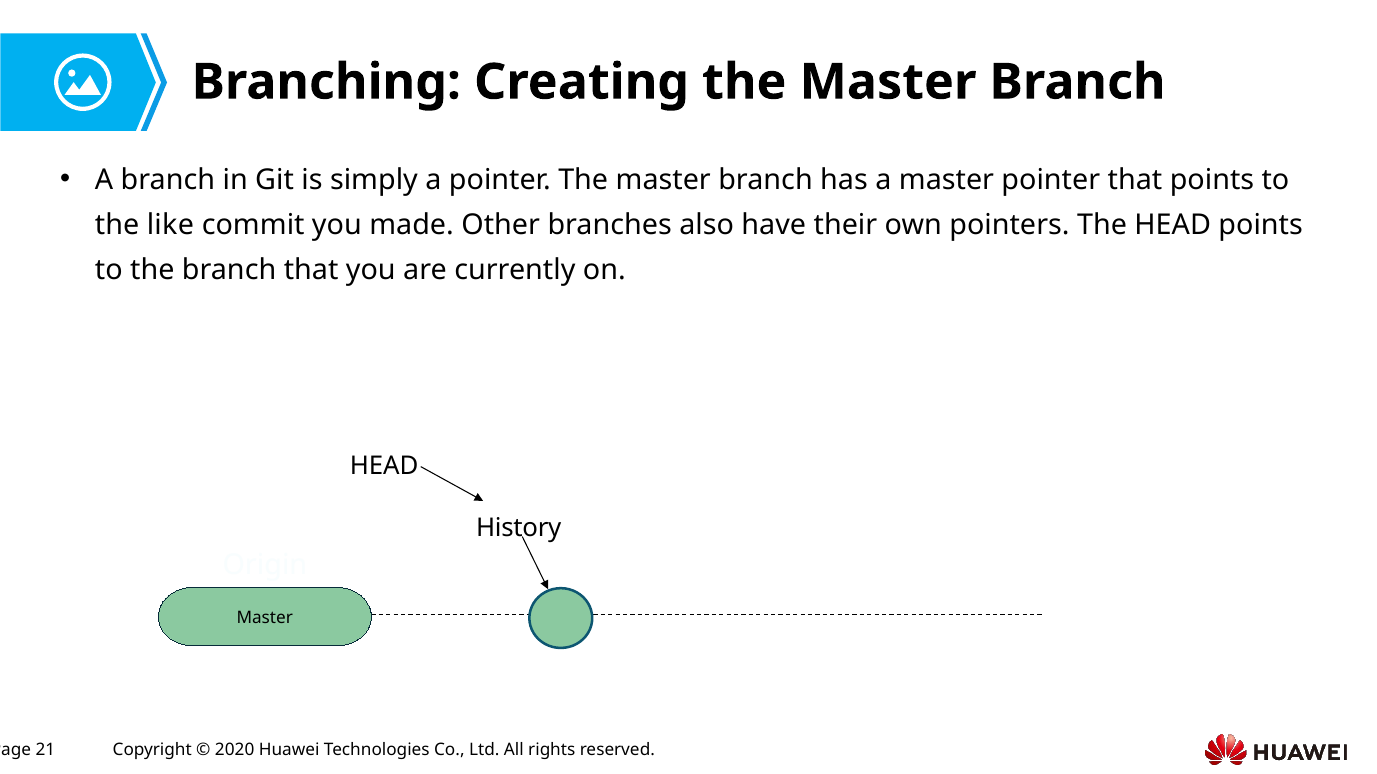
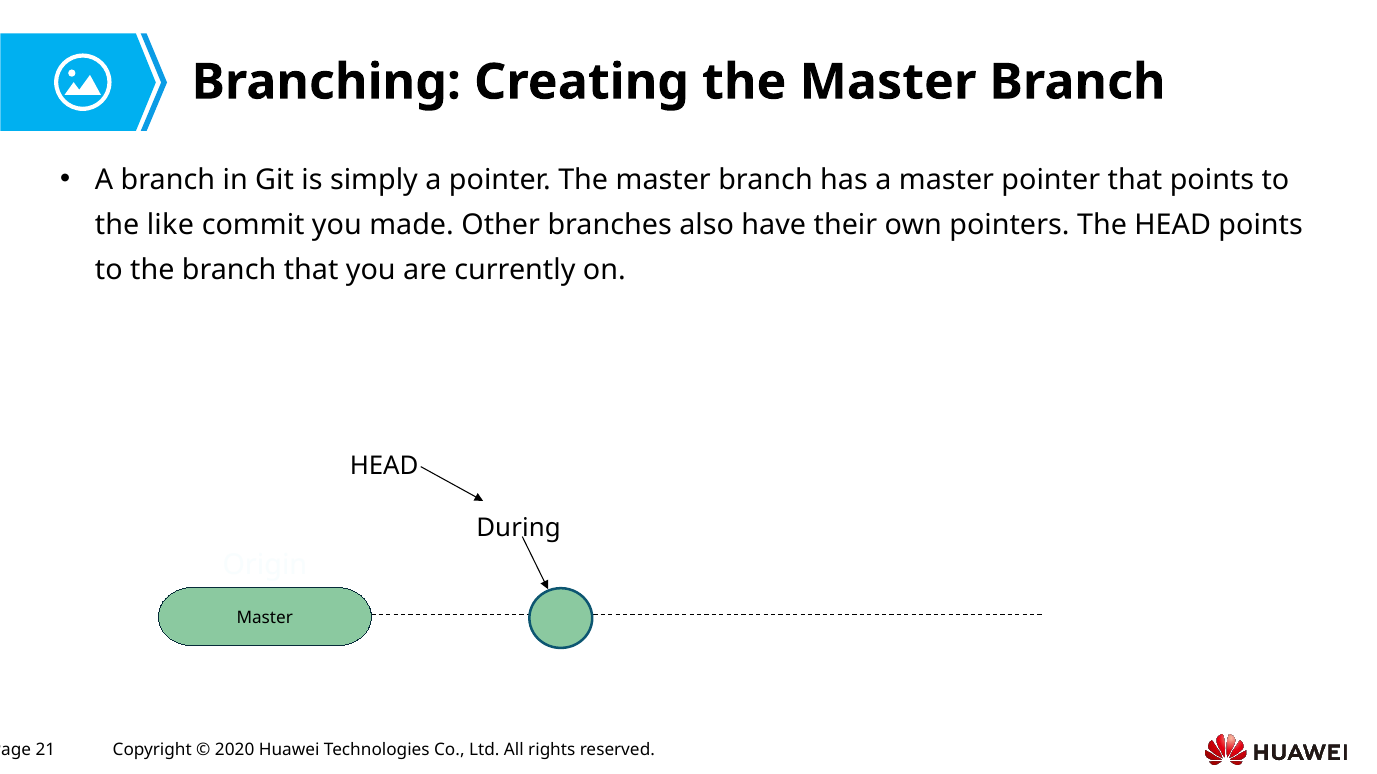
History: History -> During
